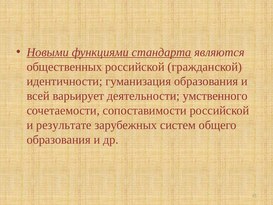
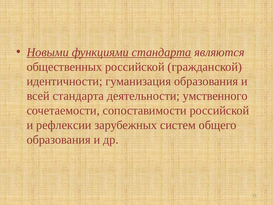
всей варьирует: варьирует -> стандарта
результате: результате -> рефлексии
